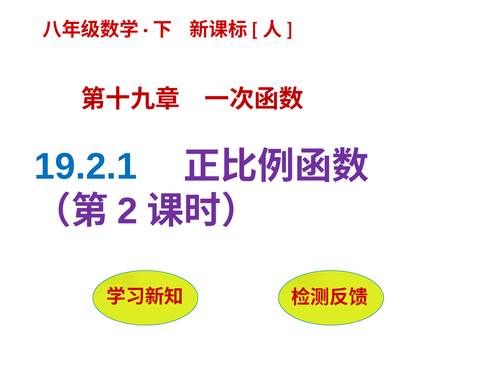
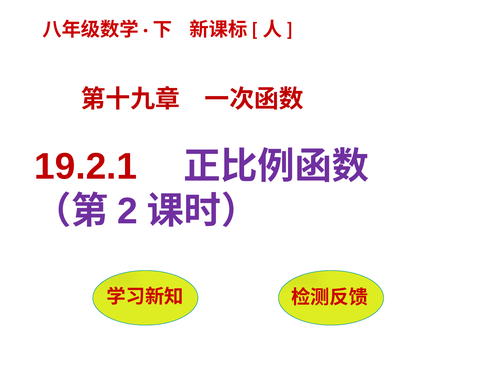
19.2.1 colour: blue -> red
